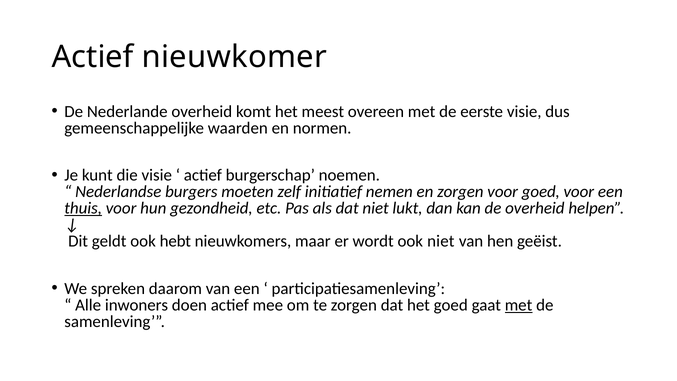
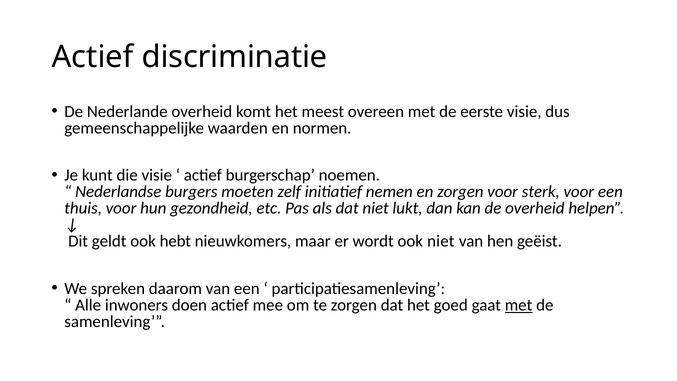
nieuwkomer: nieuwkomer -> discriminatie
voor goed: goed -> sterk
thuis underline: present -> none
